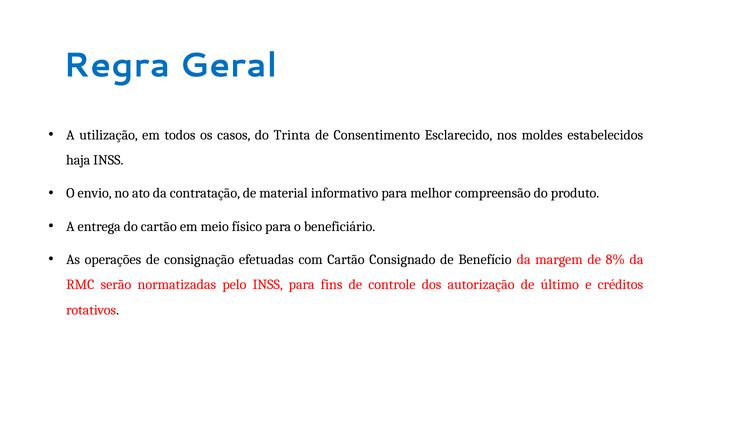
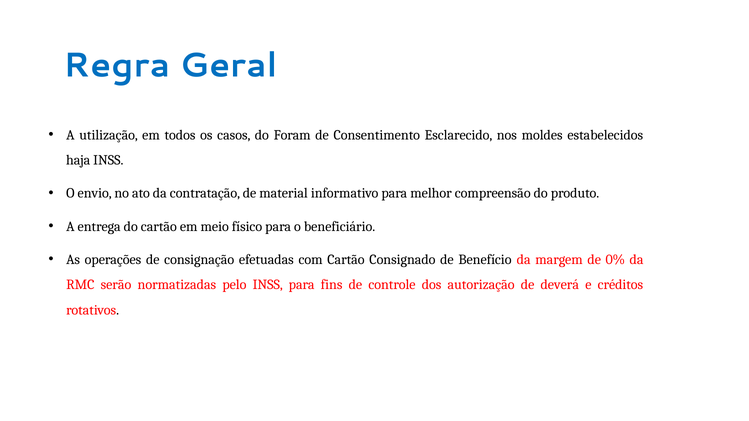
Trinta: Trinta -> Foram
8%: 8% -> 0%
último: último -> deverá
